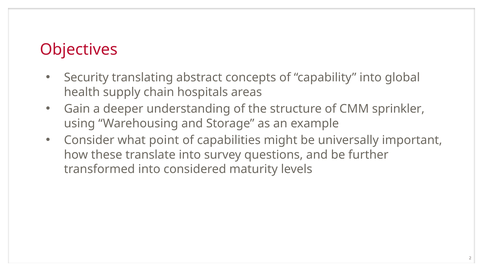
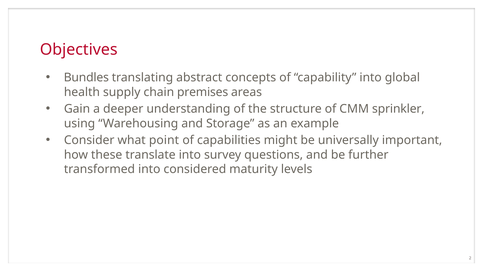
Security: Security -> Bundles
hospitals: hospitals -> premises
